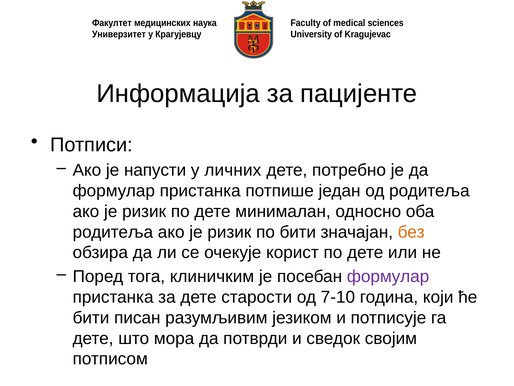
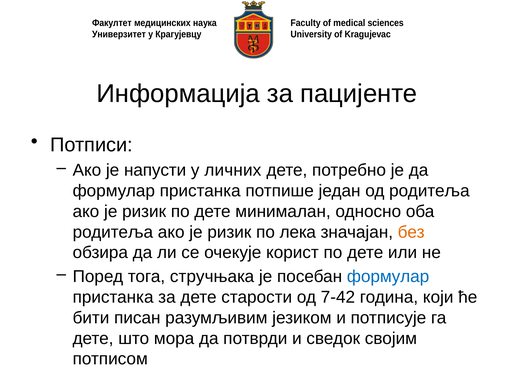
по бити: бити -> лека
клиничким: клиничким -> стручњака
формулар at (388, 276) colour: purple -> blue
7-10: 7-10 -> 7-42
